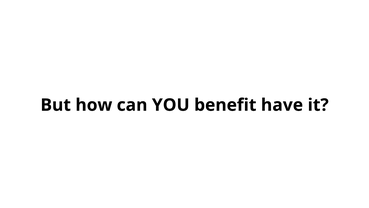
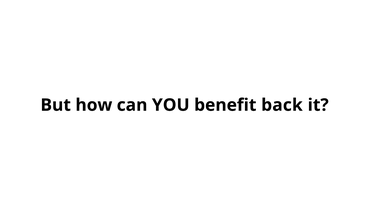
have: have -> back
